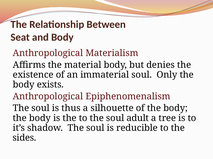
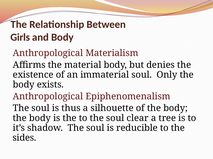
Seat: Seat -> Girls
adult: adult -> clear
